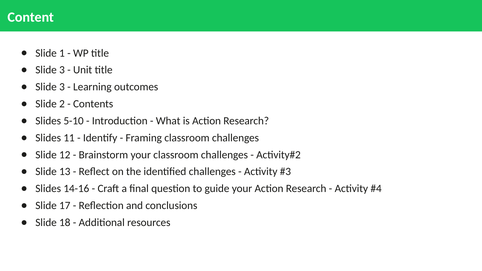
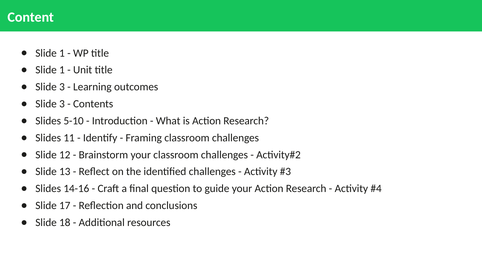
3 at (62, 70): 3 -> 1
2 at (62, 104): 2 -> 3
